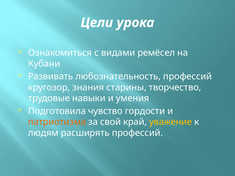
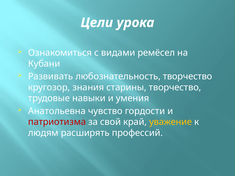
любознательность профессий: профессий -> творчество
Подготовила: Подготовила -> Анатольевна
патриотизма colour: orange -> red
